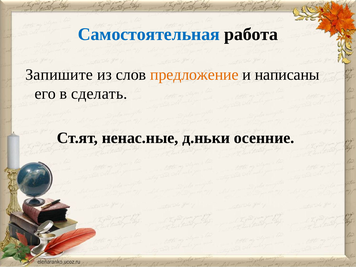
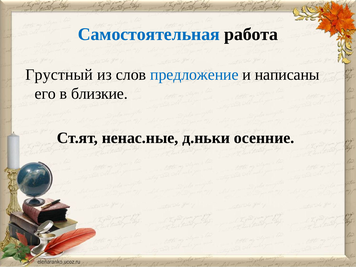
Запишите: Запишите -> Грустный
предложение colour: orange -> blue
сделать: сделать -> близкие
